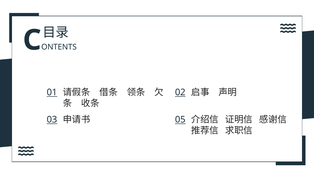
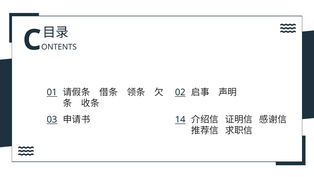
05: 05 -> 14
